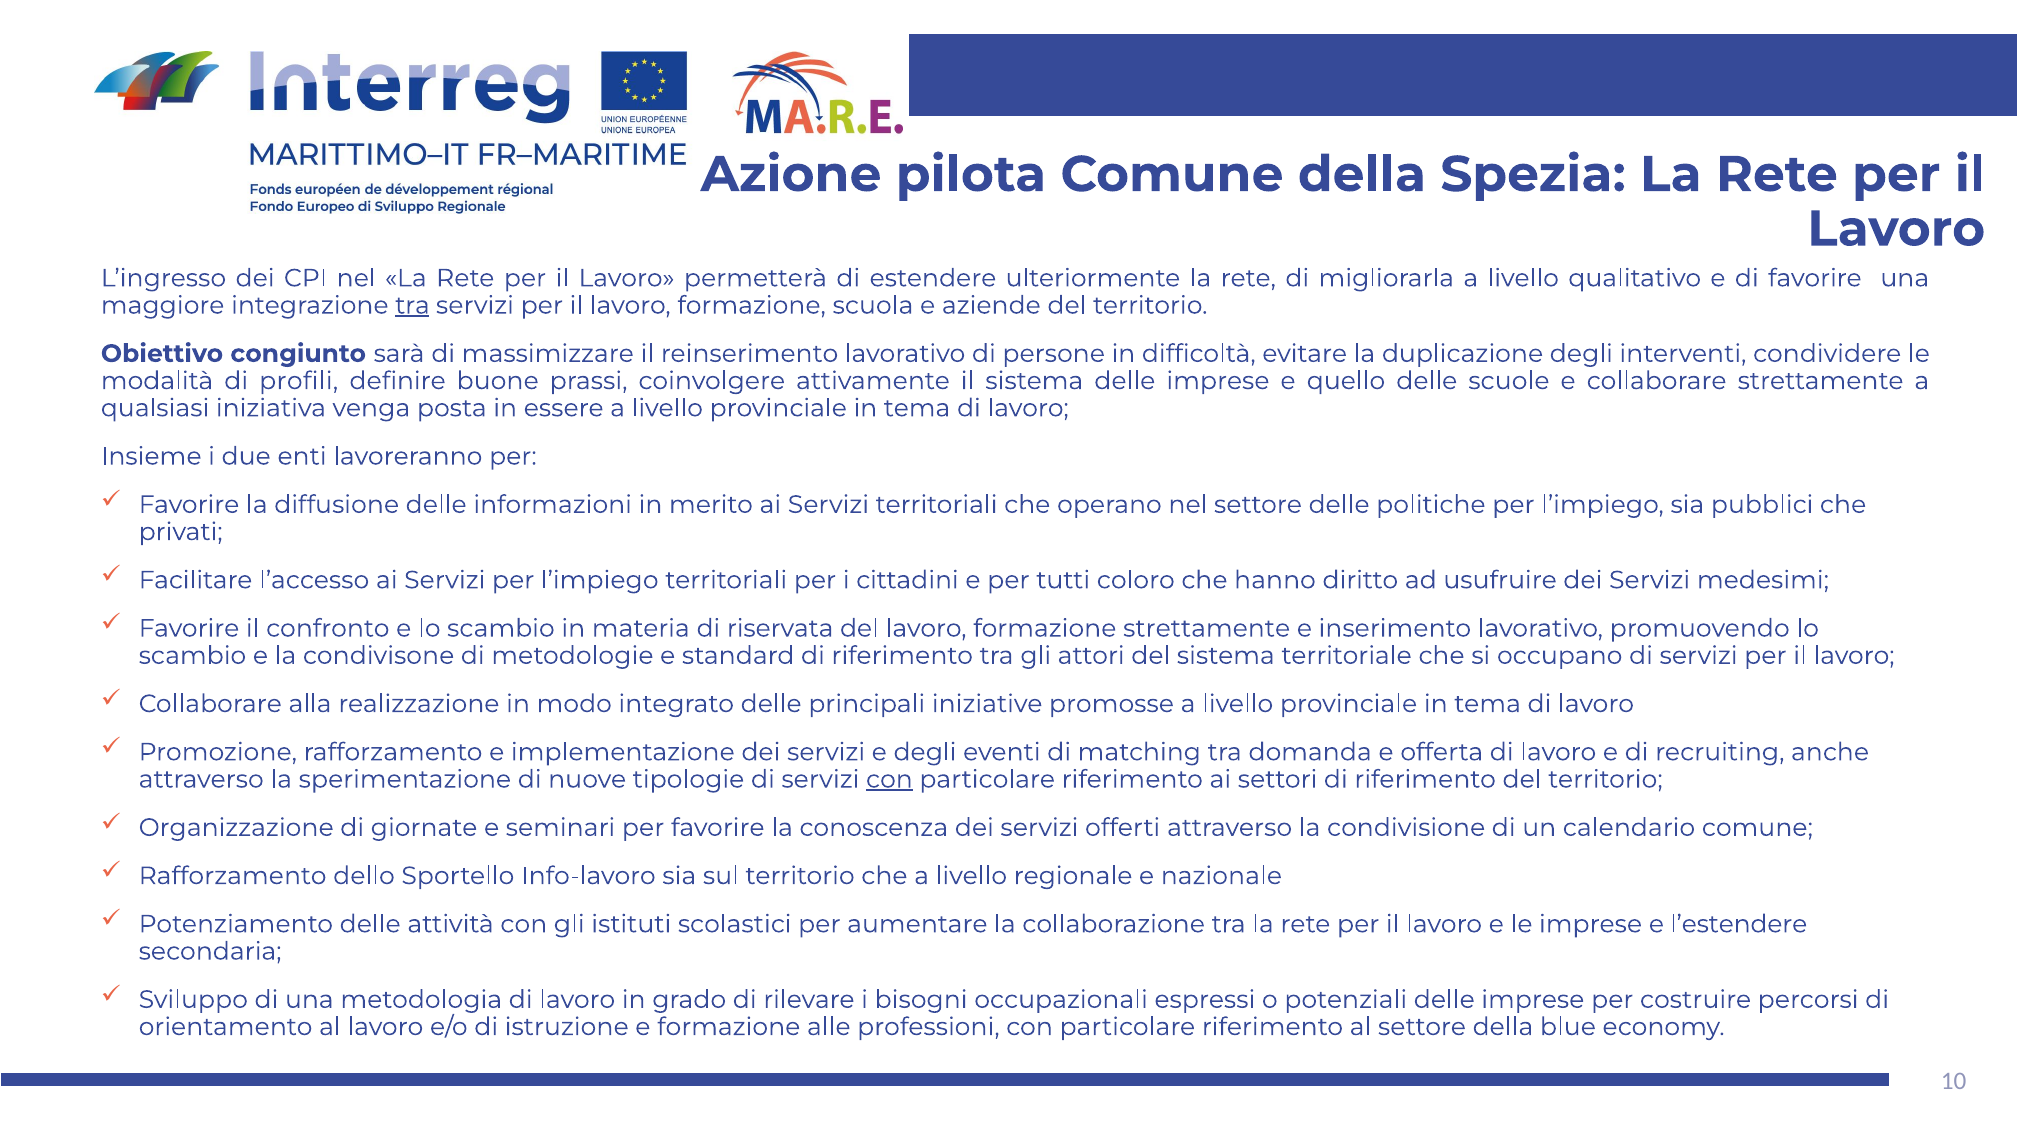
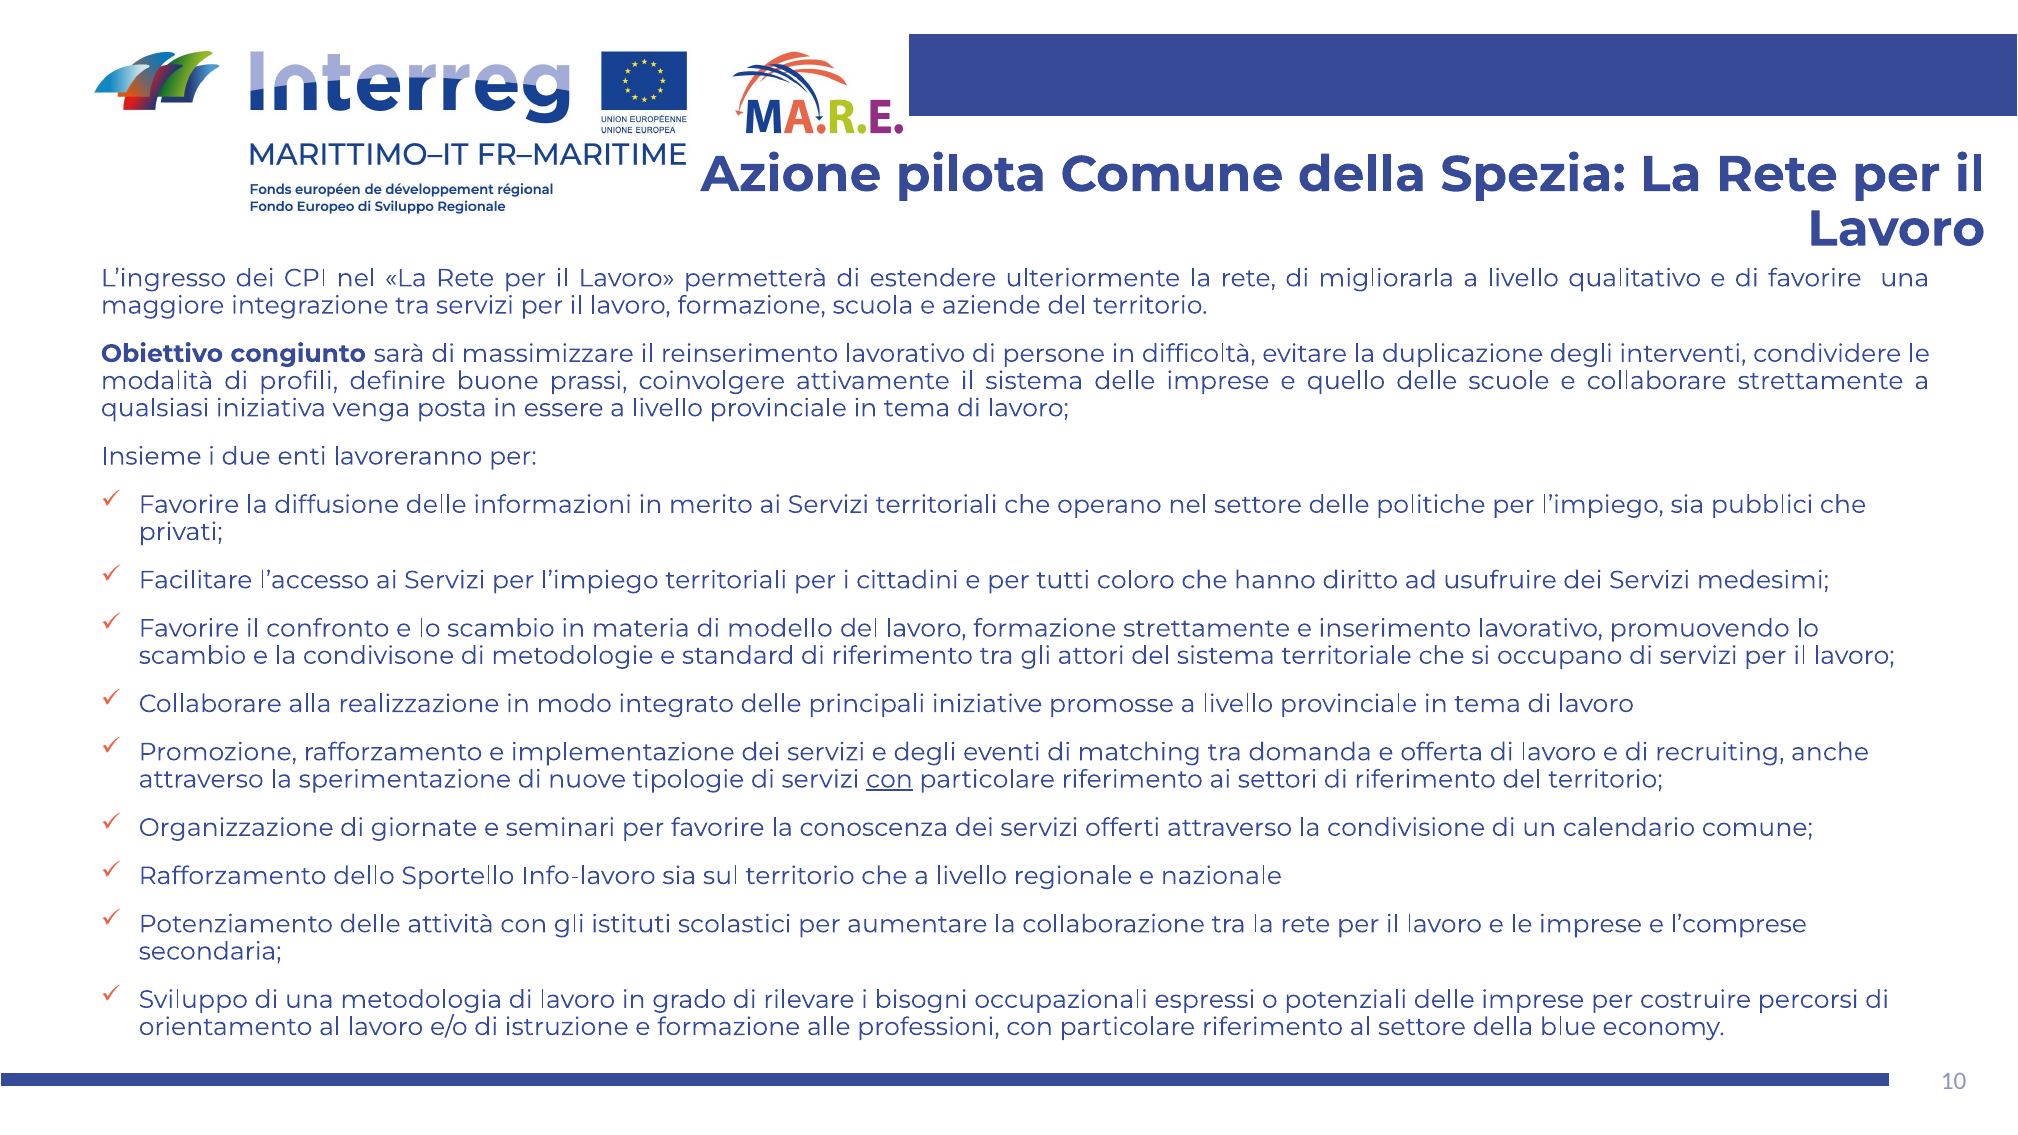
tra at (412, 305) underline: present -> none
riservata: riservata -> modello
l’estendere: l’estendere -> l’comprese
